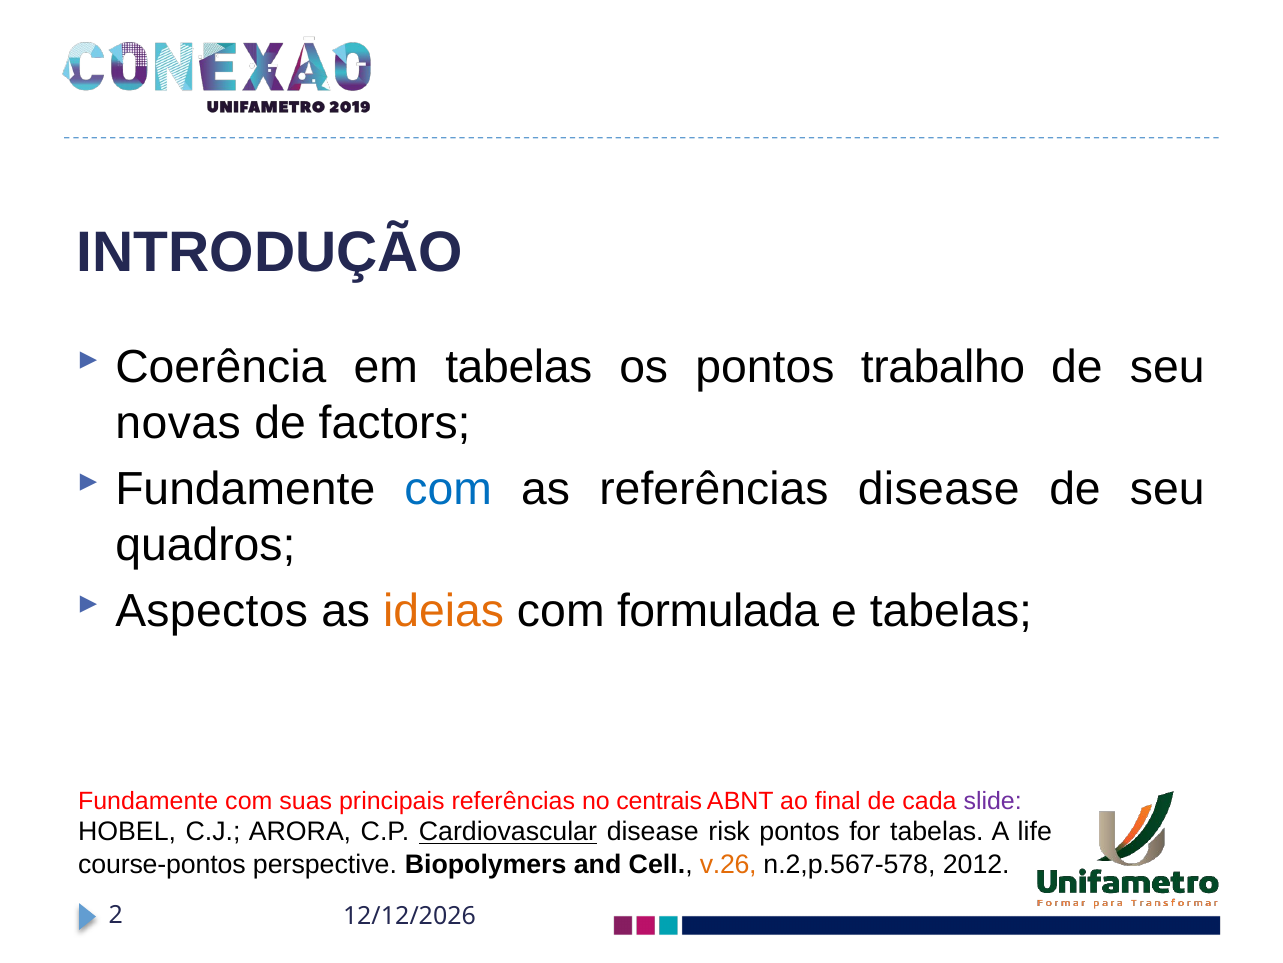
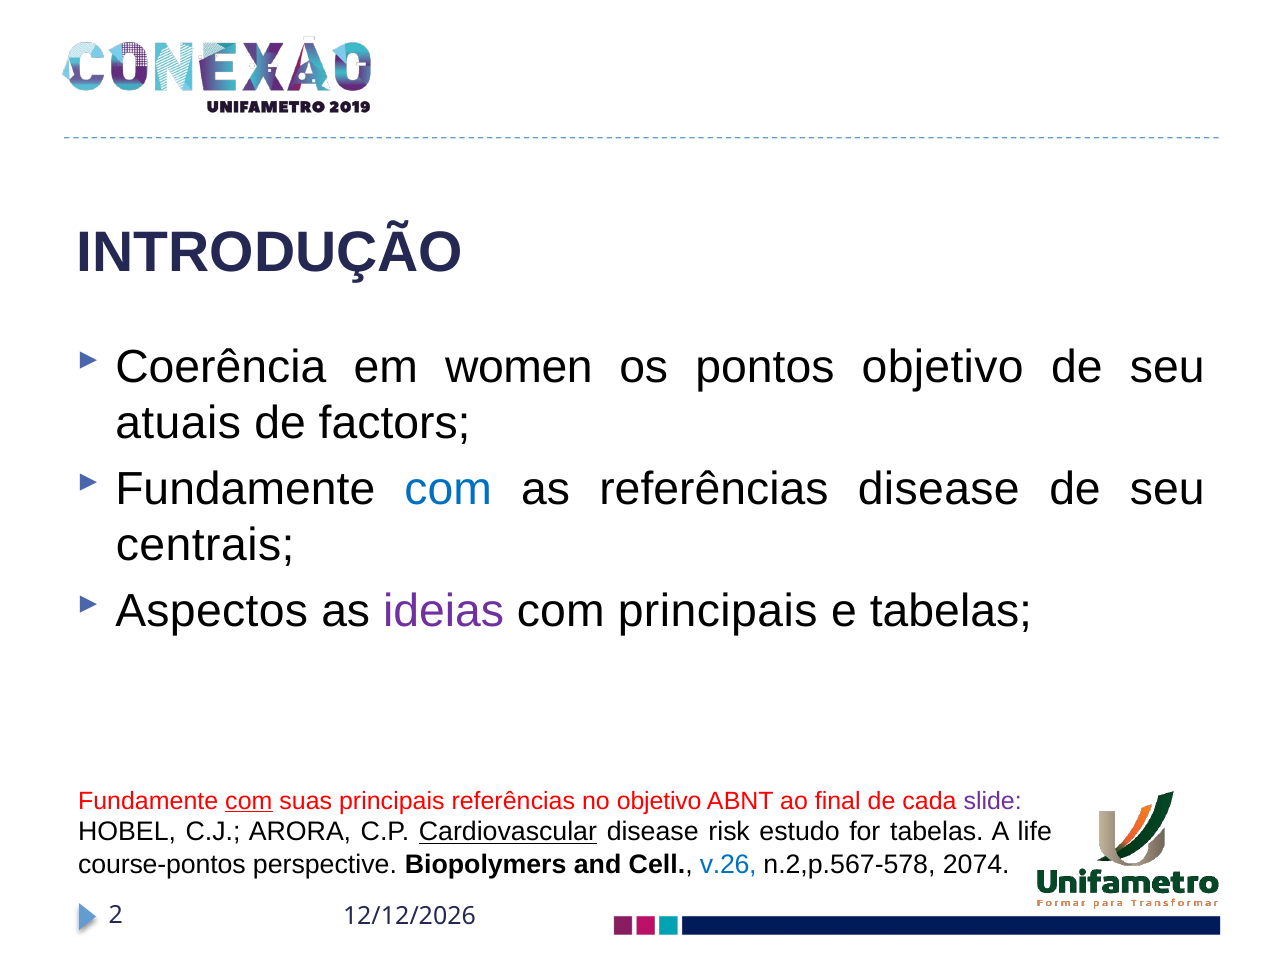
em tabelas: tabelas -> women
pontos trabalho: trabalho -> objetivo
novas: novas -> atuais
quadros: quadros -> centrais
ideias colour: orange -> purple
com formulada: formulada -> principais
com at (249, 800) underline: none -> present
no centrais: centrais -> objetivo
risk pontos: pontos -> estudo
v.26 colour: orange -> blue
2012: 2012 -> 2074
